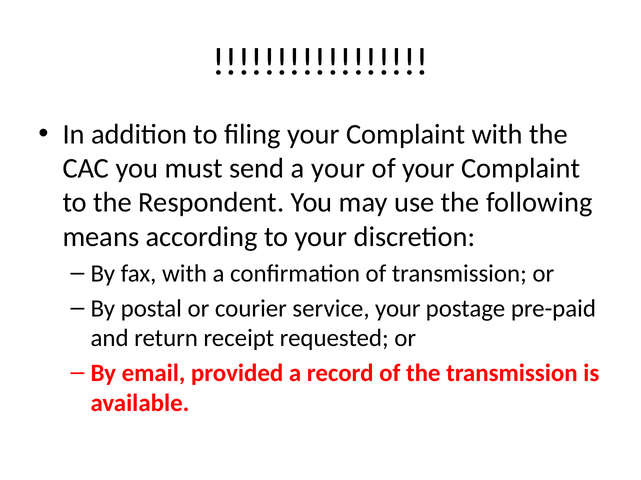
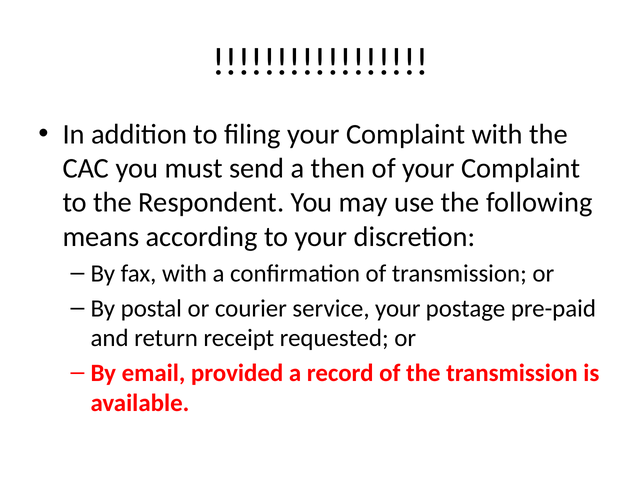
a your: your -> then
